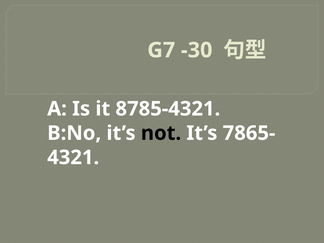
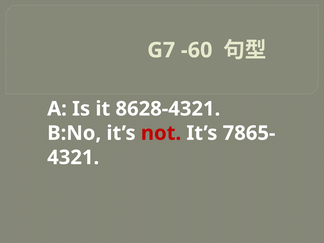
-30: -30 -> -60
8785-4321: 8785-4321 -> 8628-4321
not colour: black -> red
